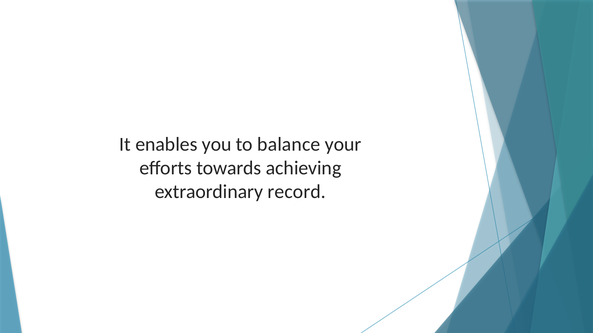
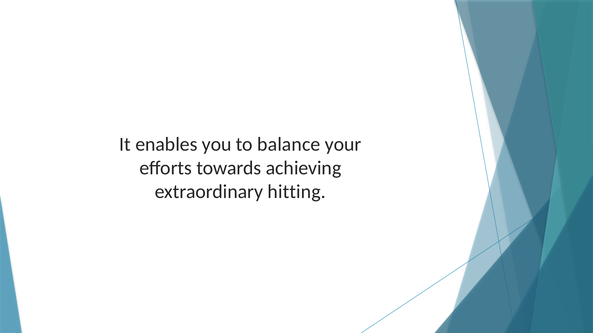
record: record -> hitting
